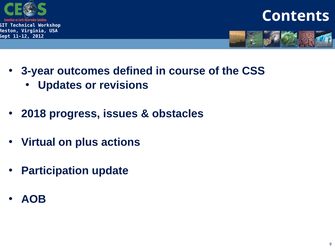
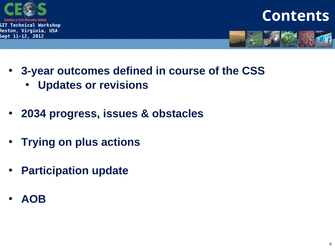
2018: 2018 -> 2034
Virtual: Virtual -> Trying
